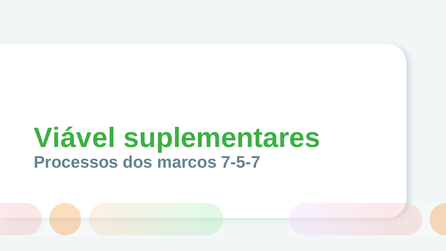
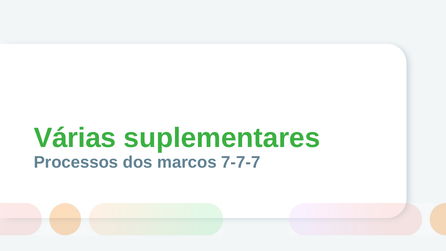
Viável: Viável -> Várias
7-5-7: 7-5-7 -> 7-7-7
